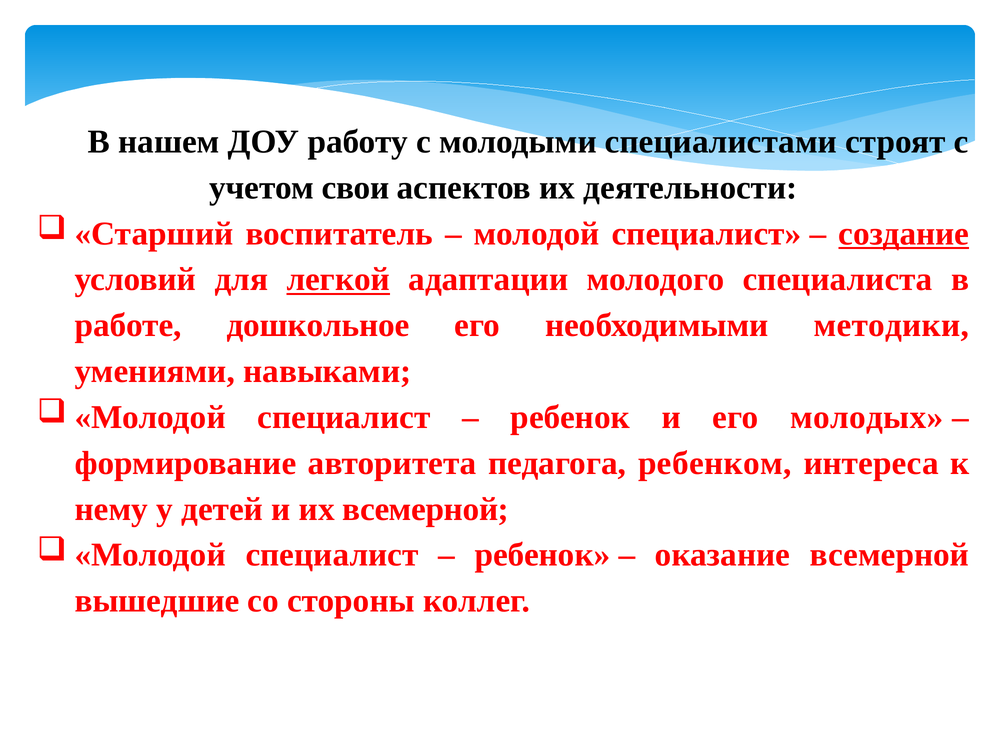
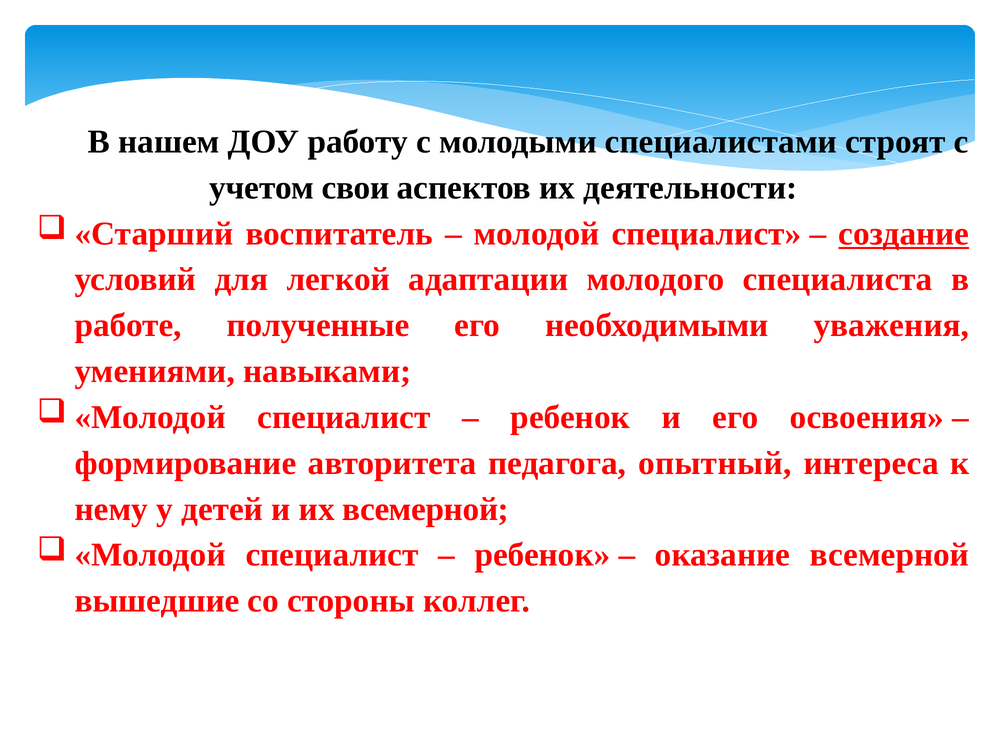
легкой underline: present -> none
дошкольное: дошкольное -> полученные
методики: методики -> уважения
молодых: молодых -> освоения
ребенком: ребенком -> опытный
